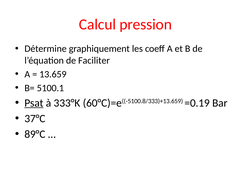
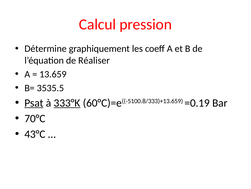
Faciliter: Faciliter -> Réaliser
5100.1: 5100.1 -> 3535.5
333°K underline: none -> present
37°C: 37°C -> 70°C
89°C: 89°C -> 43°C
